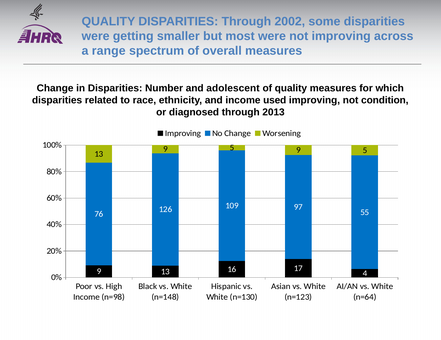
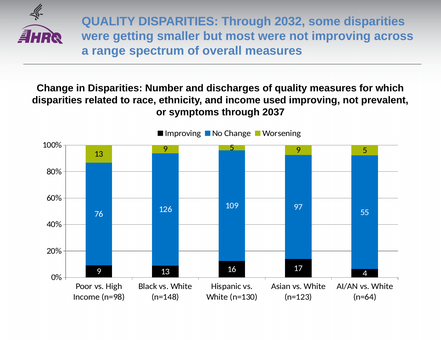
2002: 2002 -> 2032
adolescent: adolescent -> discharges
condition: condition -> prevalent
diagnosed: diagnosed -> symptoms
2013: 2013 -> 2037
